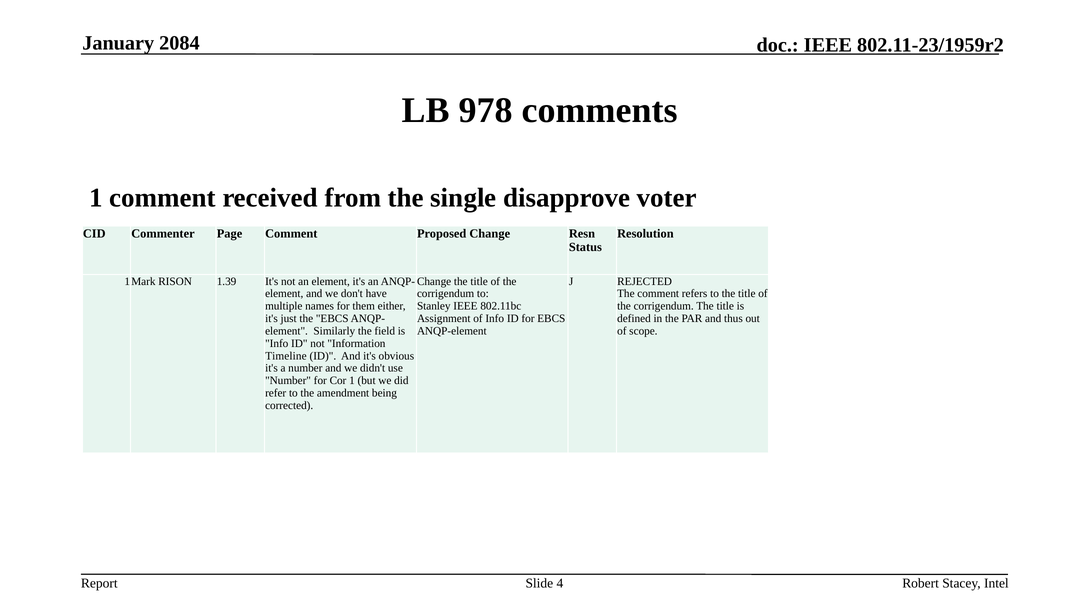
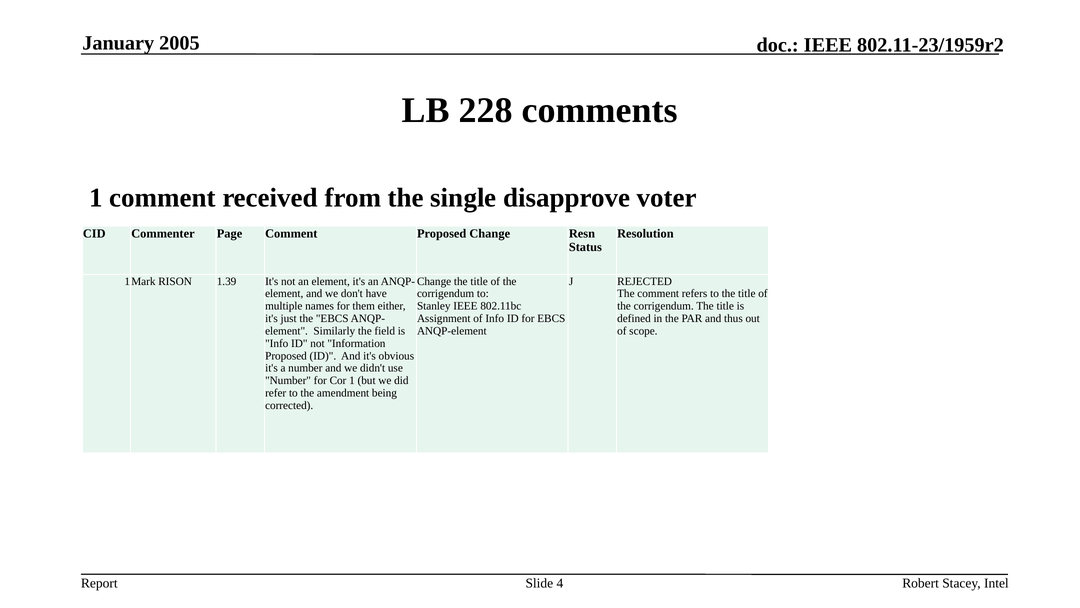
2084: 2084 -> 2005
978: 978 -> 228
Timeline at (286, 356): Timeline -> Proposed
